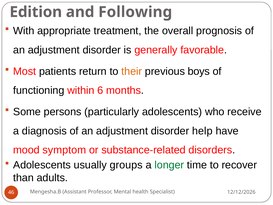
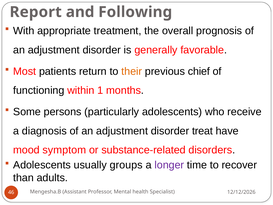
Edition: Edition -> Report
boys: boys -> chief
6: 6 -> 1
help: help -> treat
longer colour: green -> purple
